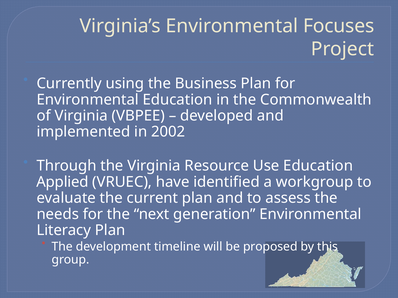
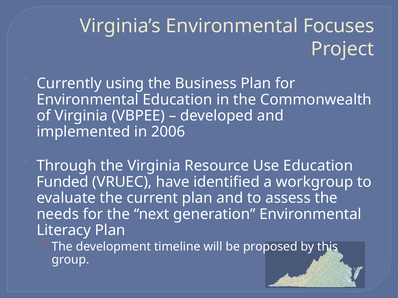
2002: 2002 -> 2006
Applied: Applied -> Funded
